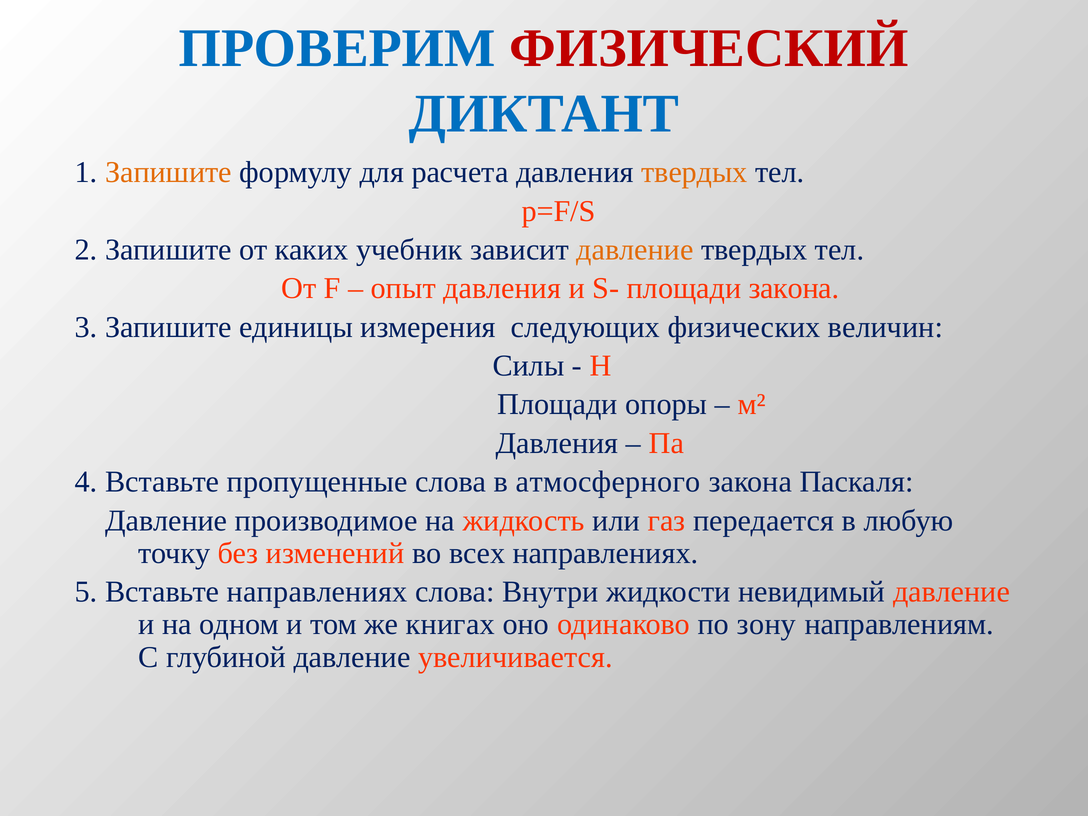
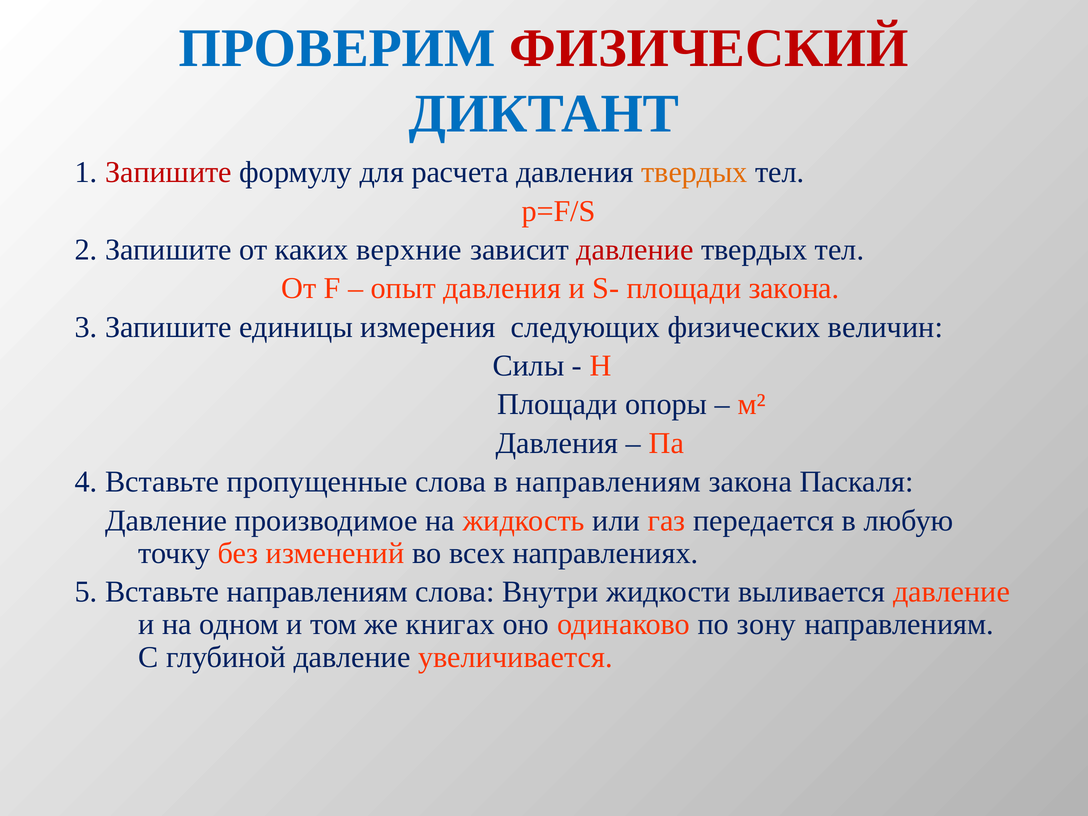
Запишите at (168, 172) colour: orange -> red
учебник: учебник -> верхние
давление at (635, 250) colour: orange -> red
в атмосферного: атмосферного -> направлениям
Вставьте направлениях: направлениях -> направлениям
невидимый: невидимый -> выливается
